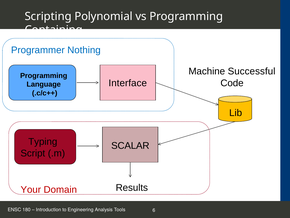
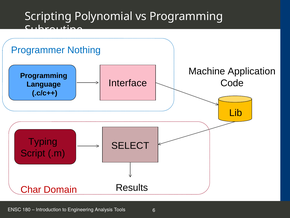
Containing: Containing -> Subroutine
Successful: Successful -> Application
SCALAR: SCALAR -> SELECT
Your: Your -> Char
